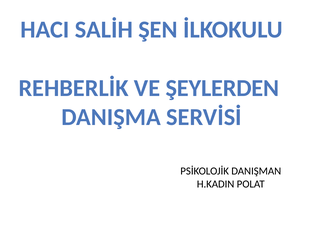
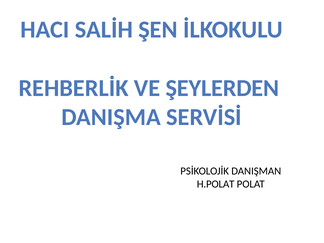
H.KADIN: H.KADIN -> H.POLAT
